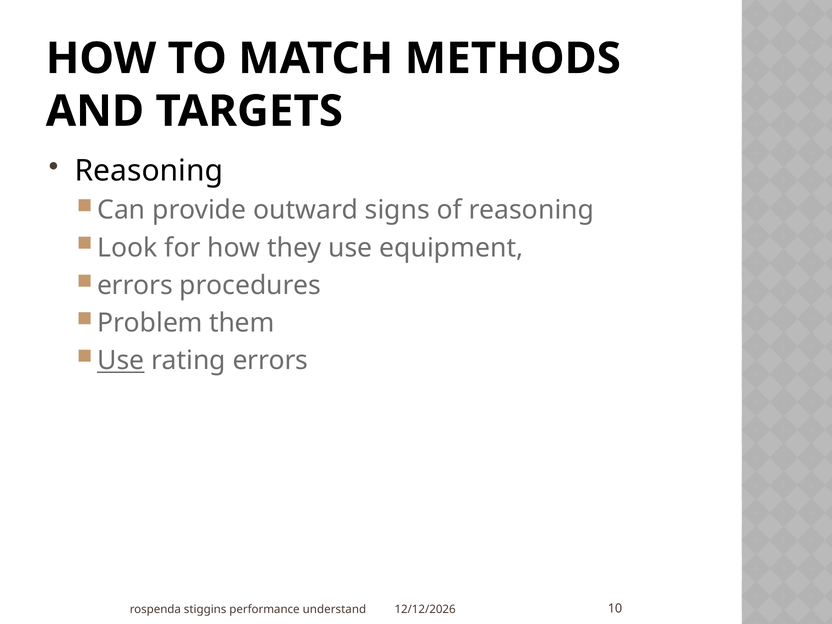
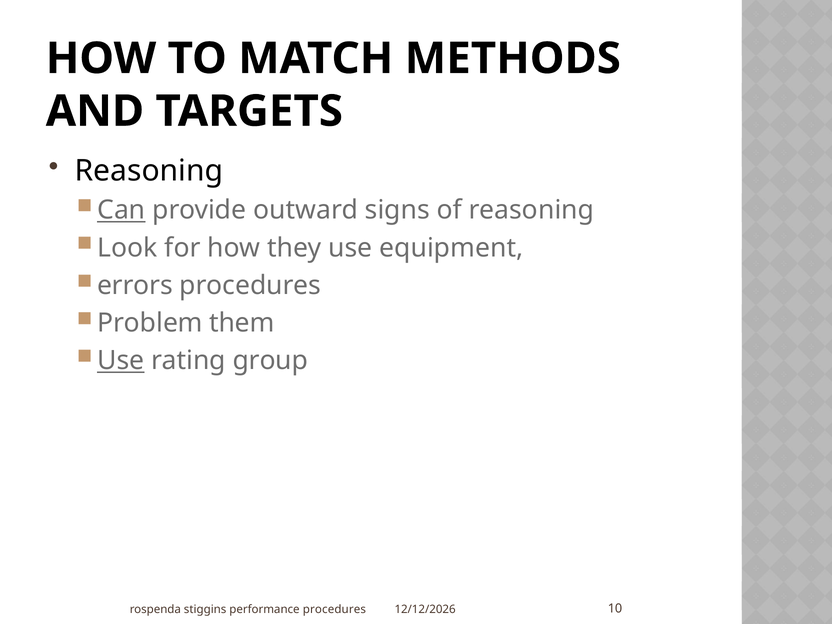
Can underline: none -> present
rating errors: errors -> group
performance understand: understand -> procedures
